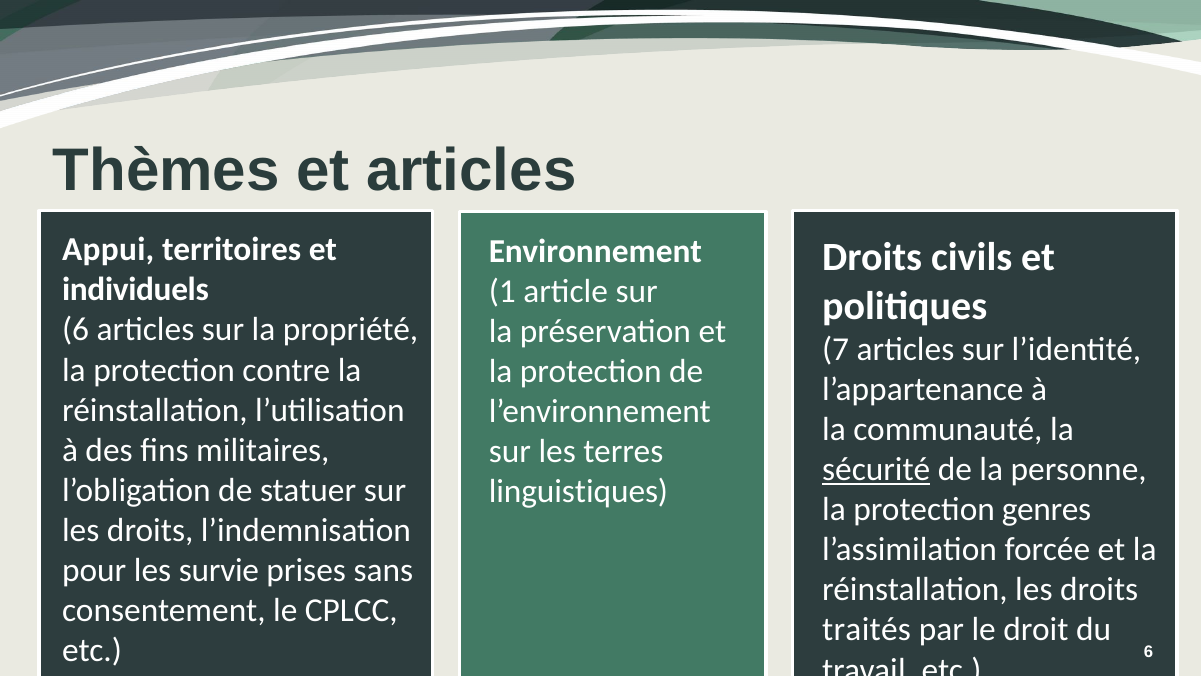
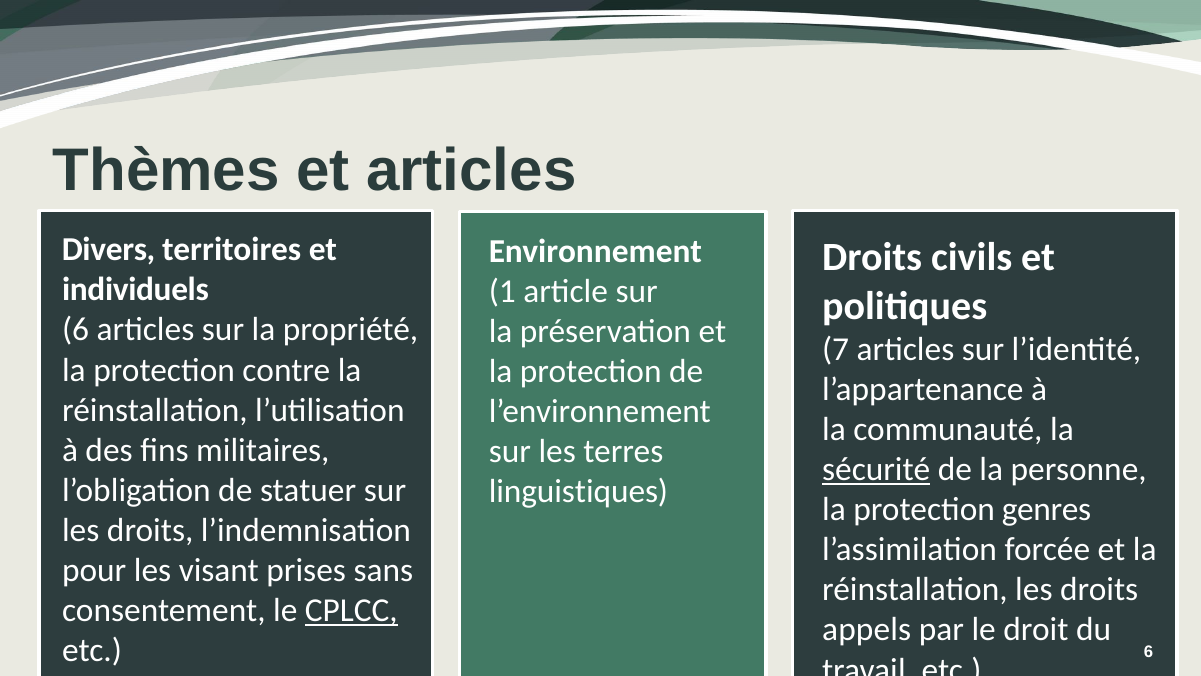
Appui: Appui -> Divers
survie: survie -> visant
CPLCC underline: none -> present
traités: traités -> appels
